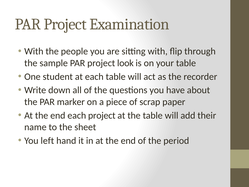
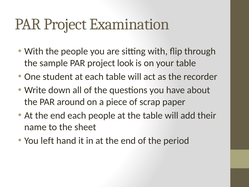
marker: marker -> around
each project: project -> people
